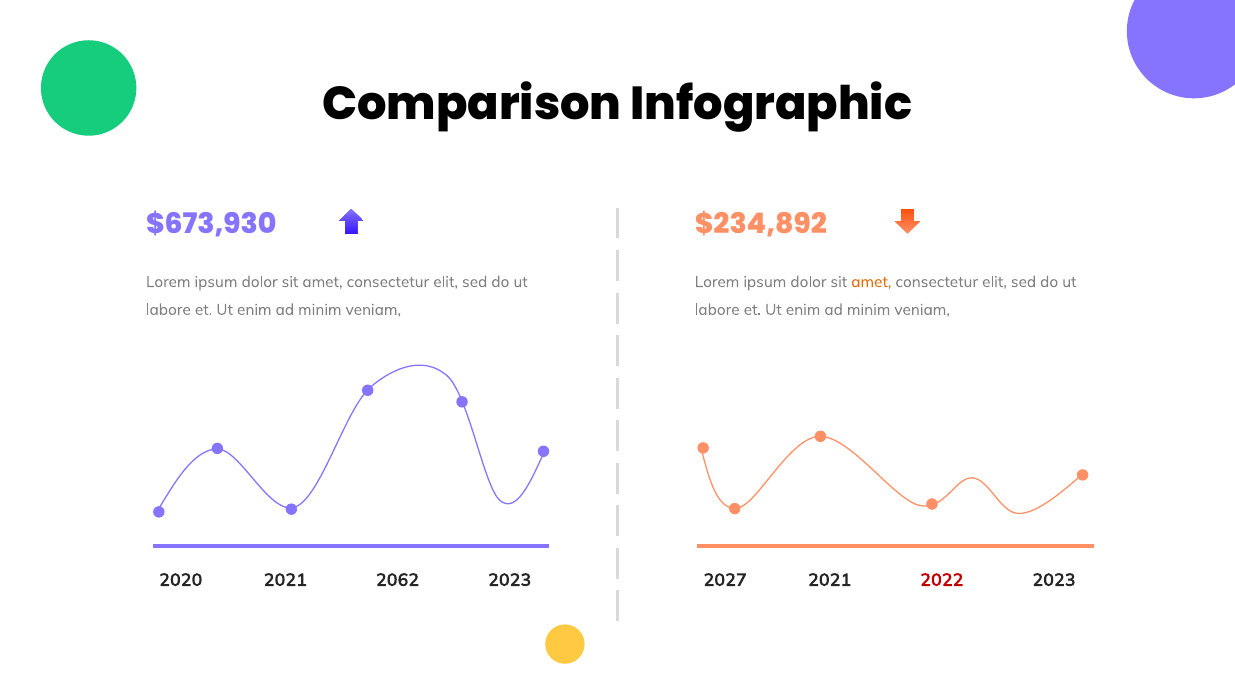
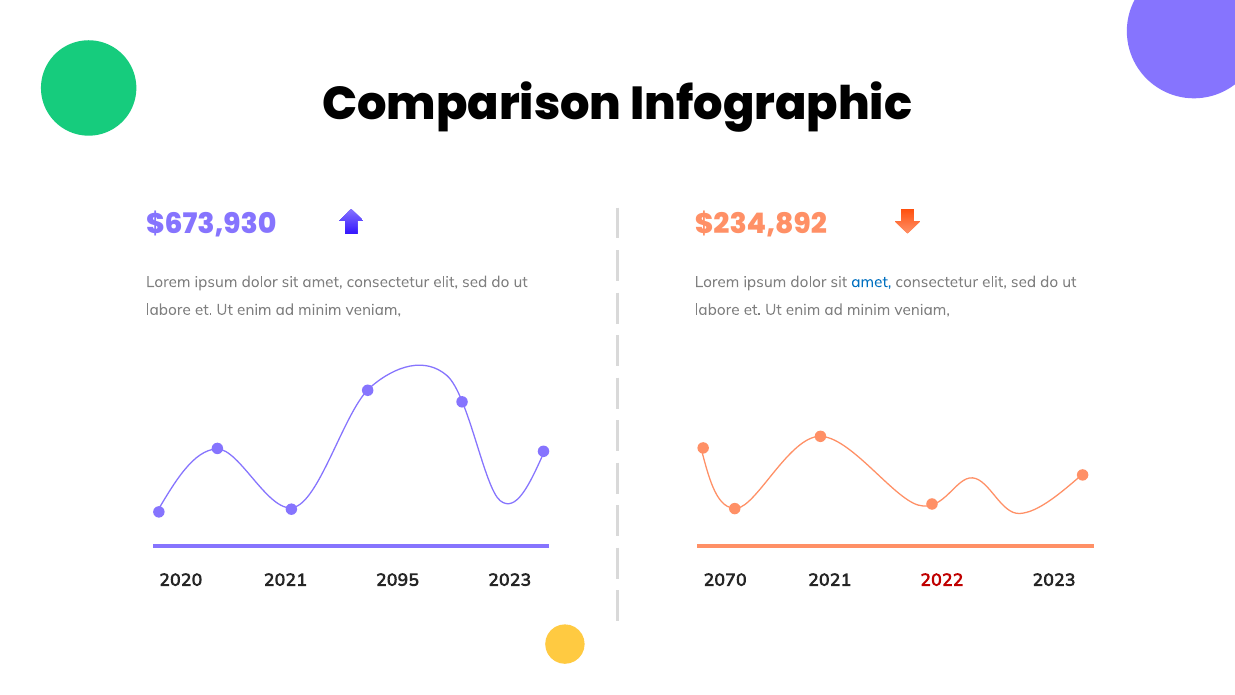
amet at (871, 282) colour: orange -> blue
2062: 2062 -> 2095
2027: 2027 -> 2070
